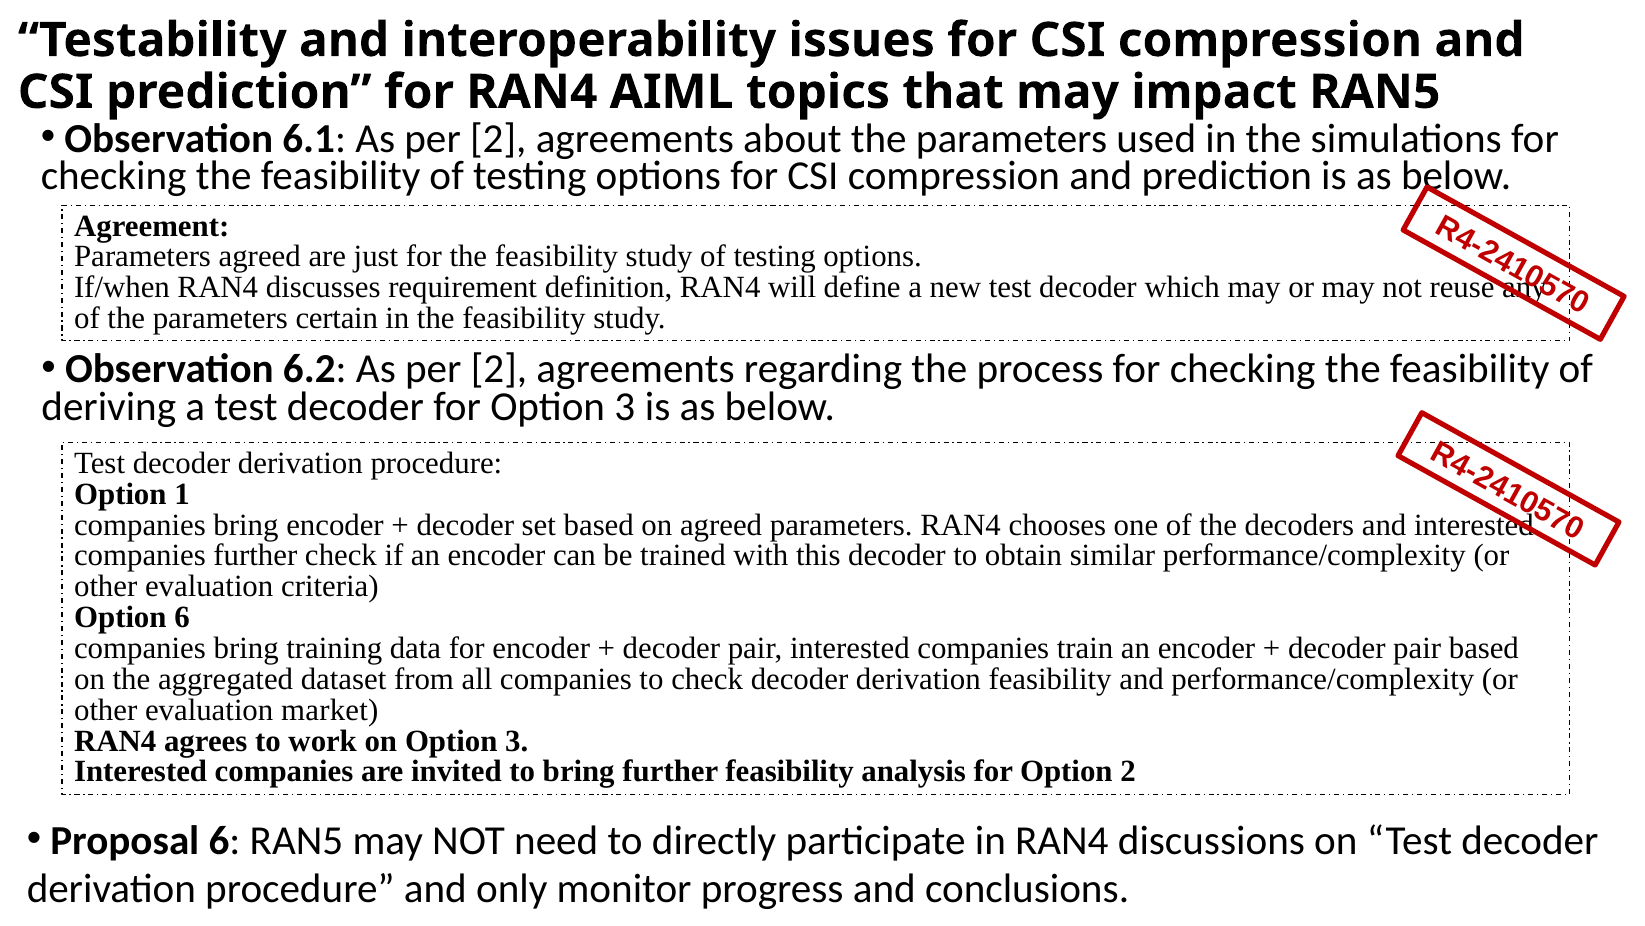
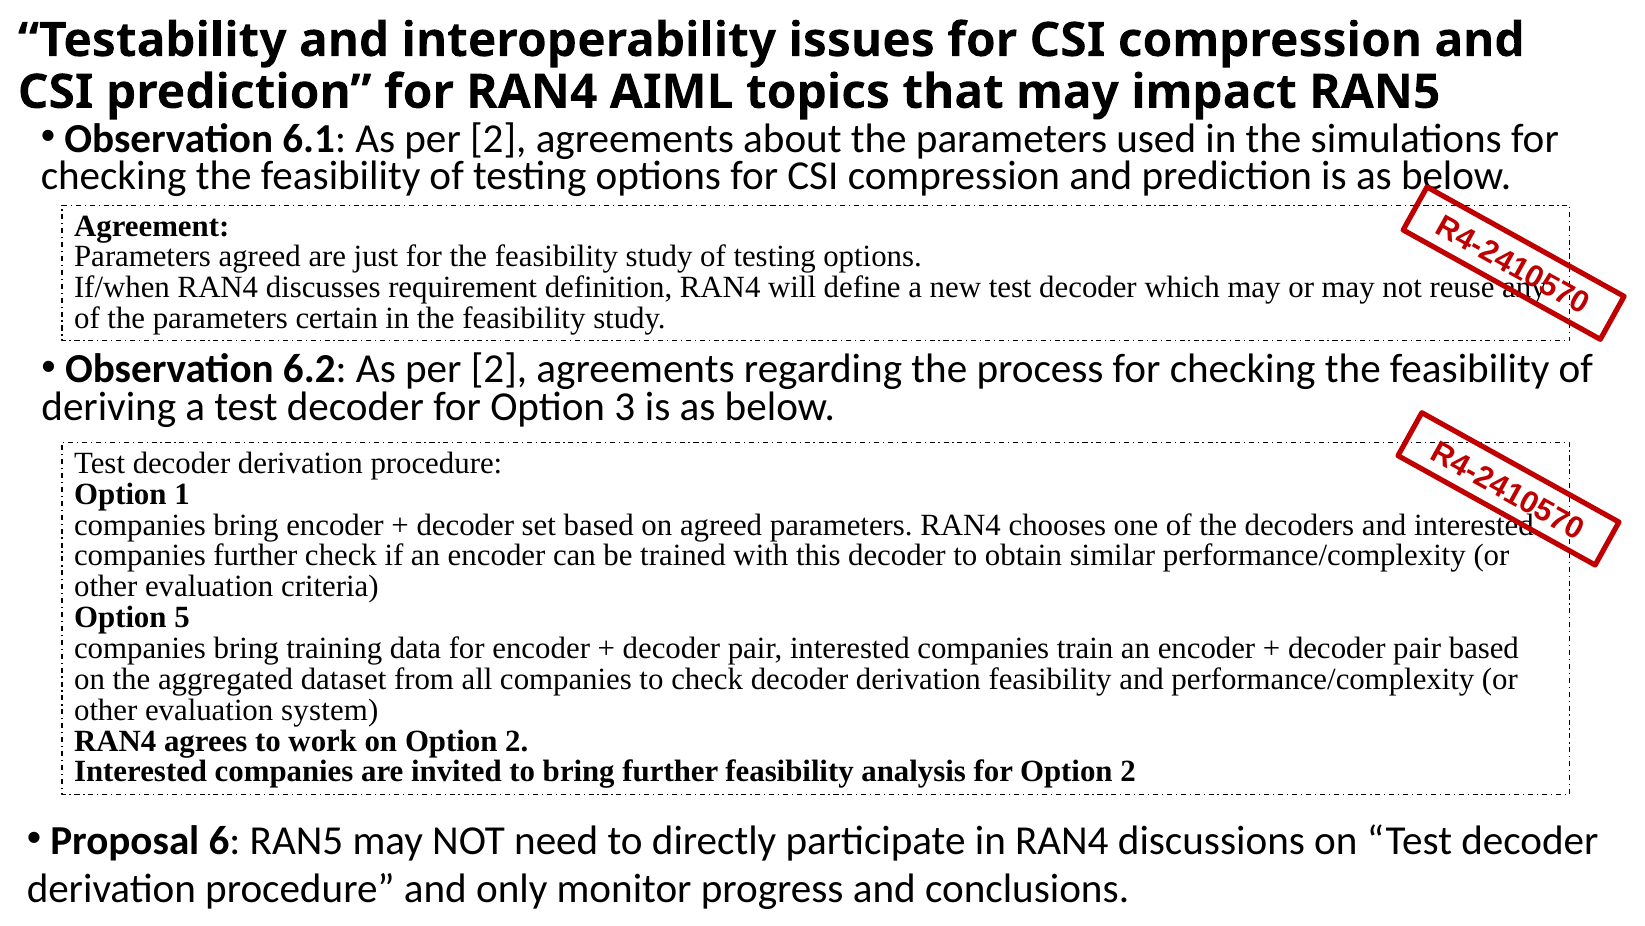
Option 6: 6 -> 5
market: market -> system
on Option 3: 3 -> 2
